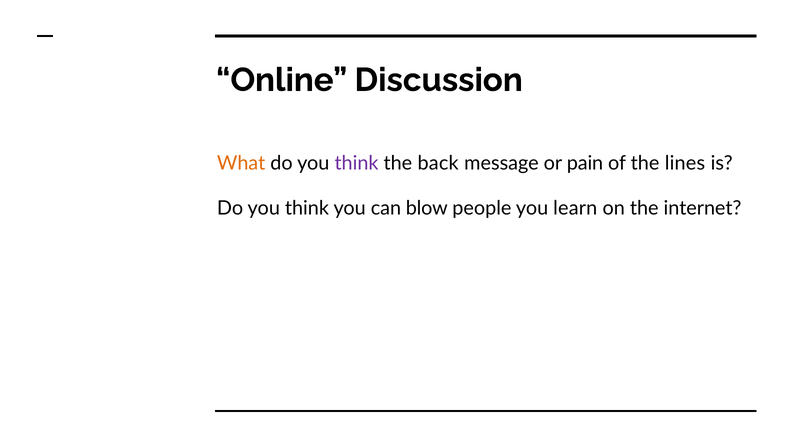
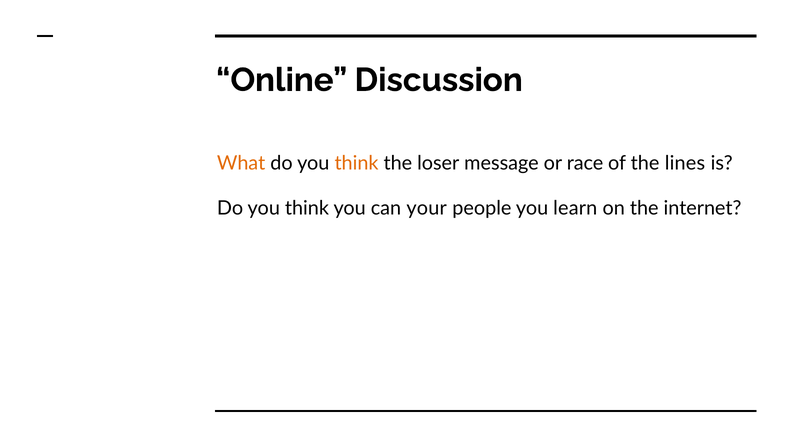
think at (357, 163) colour: purple -> orange
back: back -> loser
pain: pain -> race
blow: blow -> your
